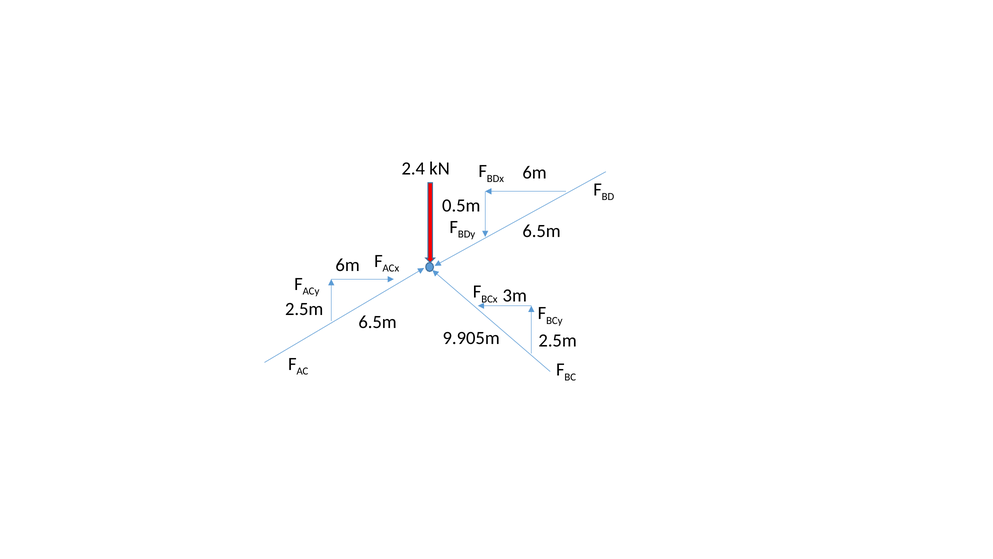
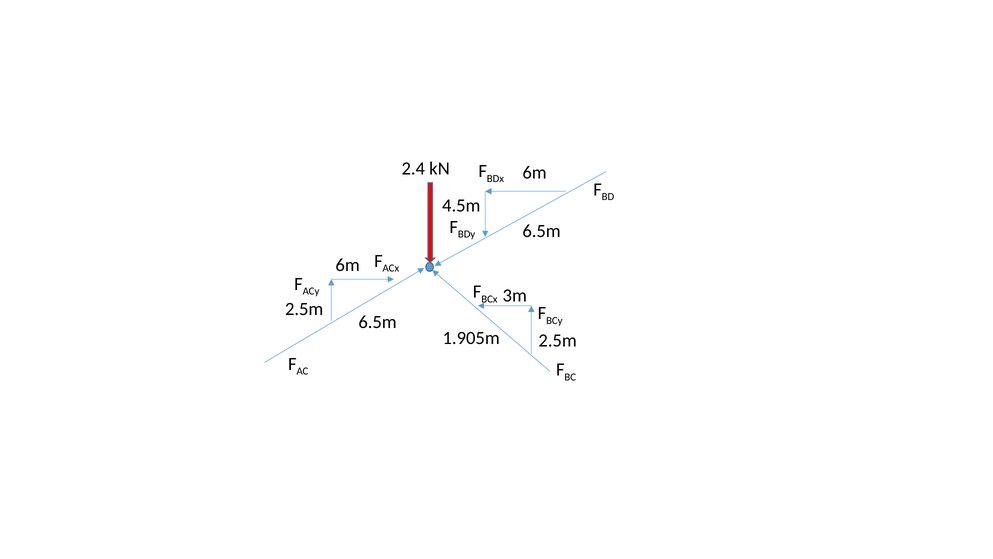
0.5m: 0.5m -> 4.5m
9.905m: 9.905m -> 1.905m
